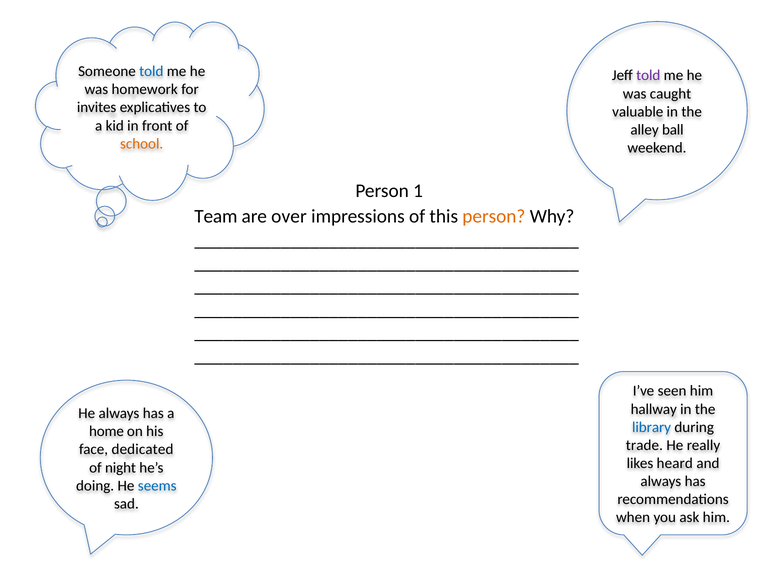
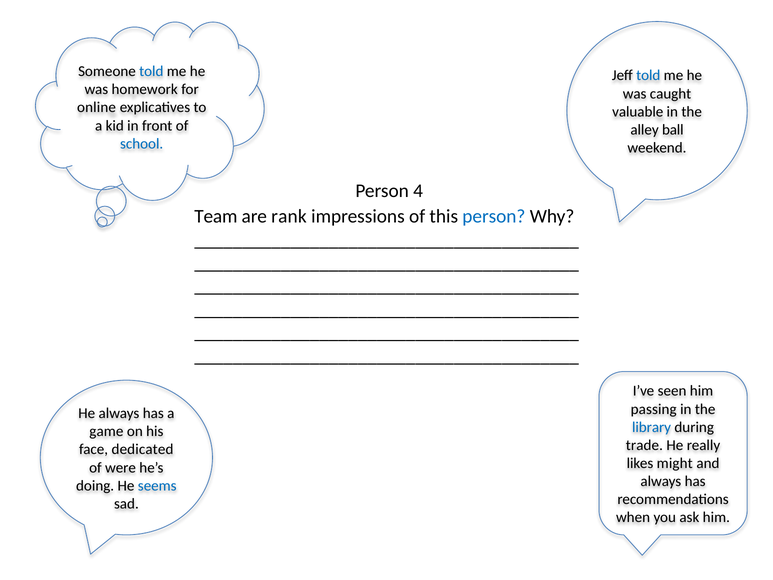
told at (648, 76) colour: purple -> blue
invites: invites -> online
school colour: orange -> blue
1: 1 -> 4
over: over -> rank
person at (494, 216) colour: orange -> blue
hallway: hallway -> passing
home: home -> game
heard: heard -> might
night: night -> were
